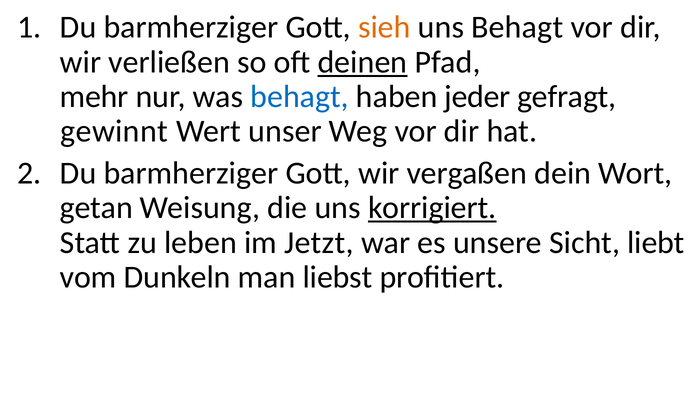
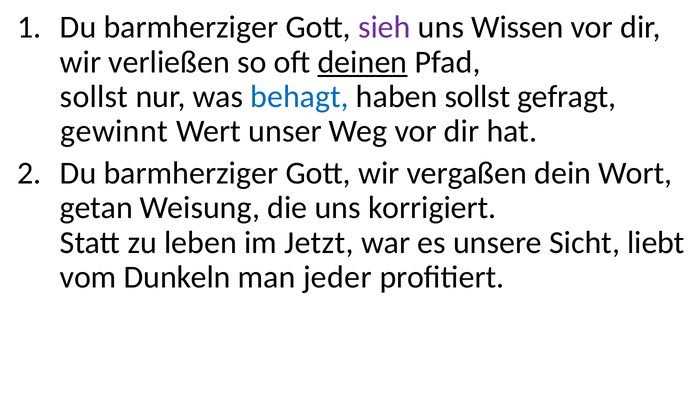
sieh colour: orange -> purple
uns Behagt: Behagt -> Wissen
mehr at (94, 97): mehr -> sollst
haben jeder: jeder -> sollst
korrigiert underline: present -> none
liebst: liebst -> jeder
